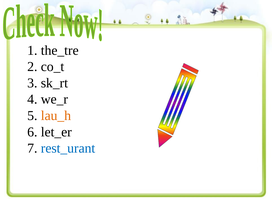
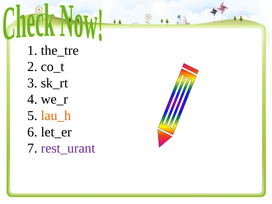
rest_urant colour: blue -> purple
